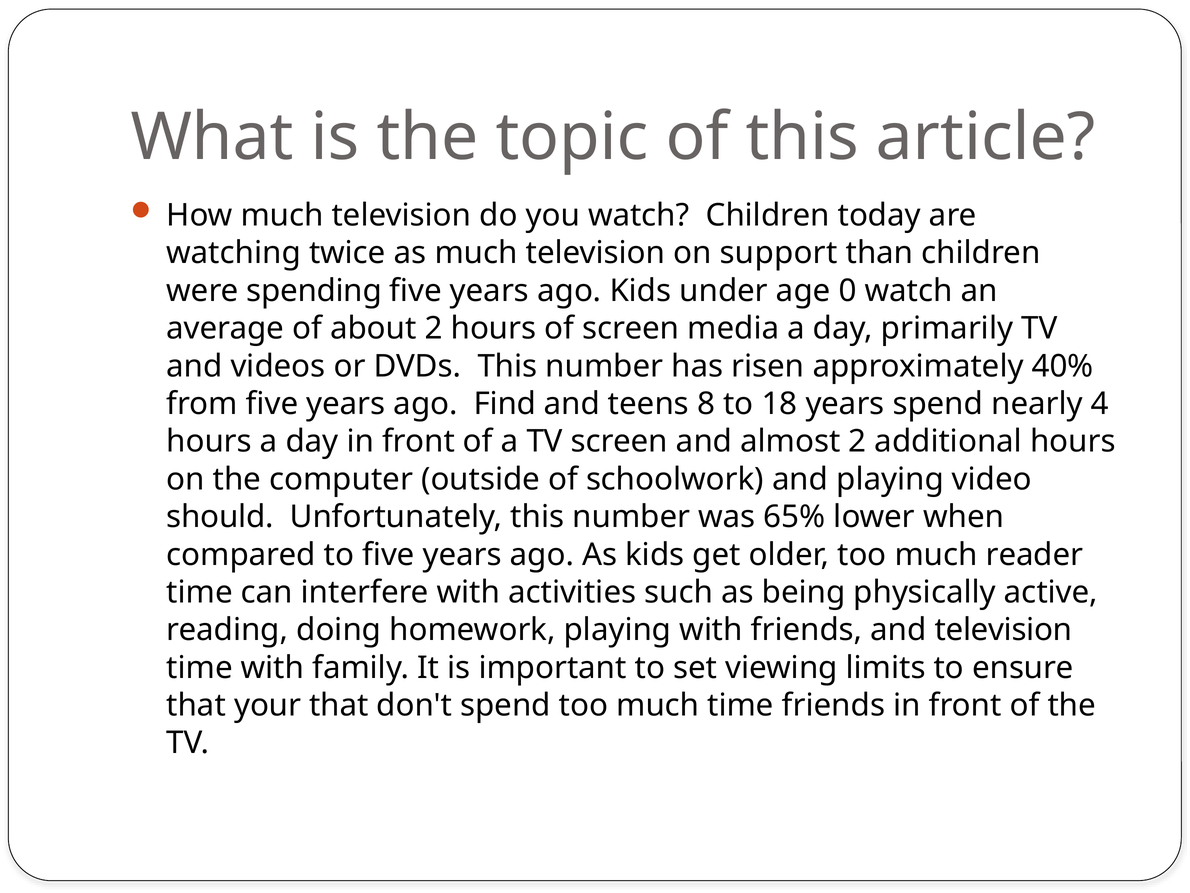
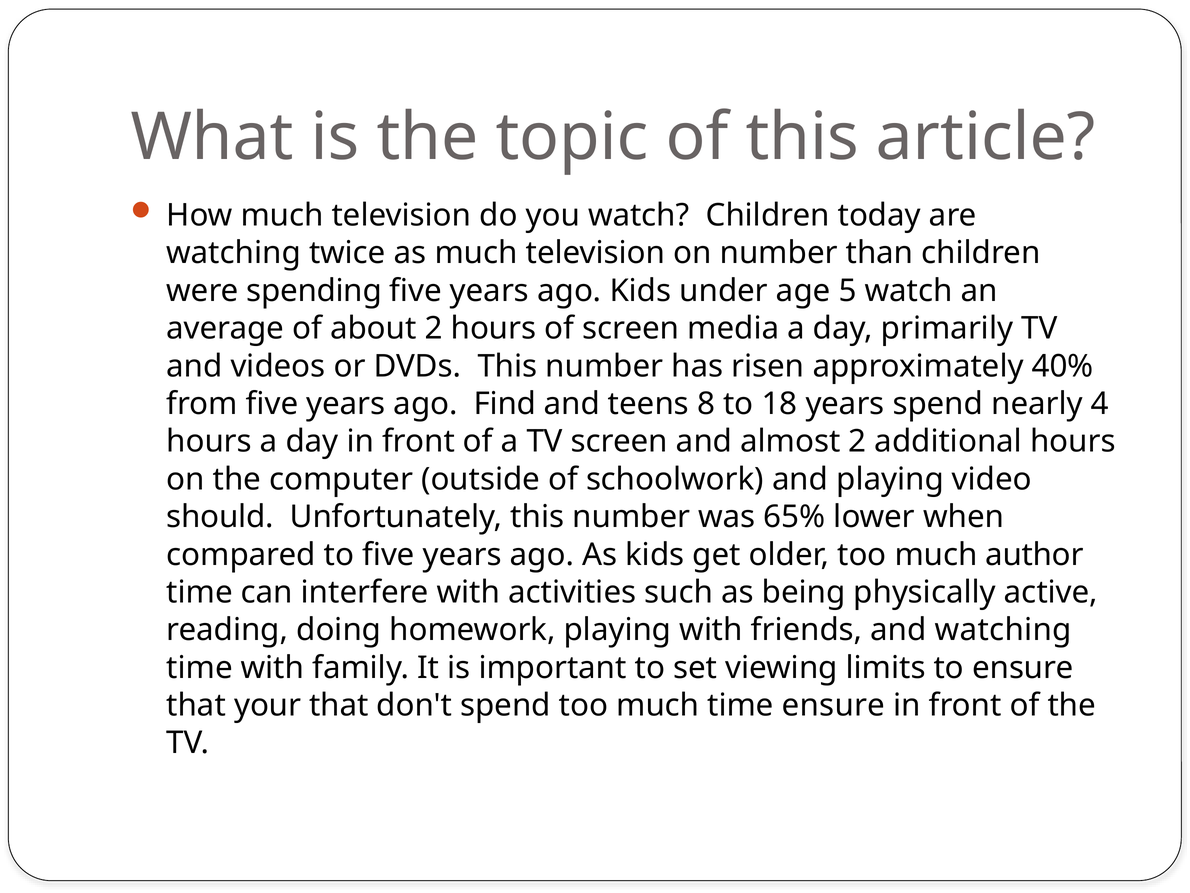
on support: support -> number
0: 0 -> 5
reader: reader -> author
and television: television -> watching
time friends: friends -> ensure
